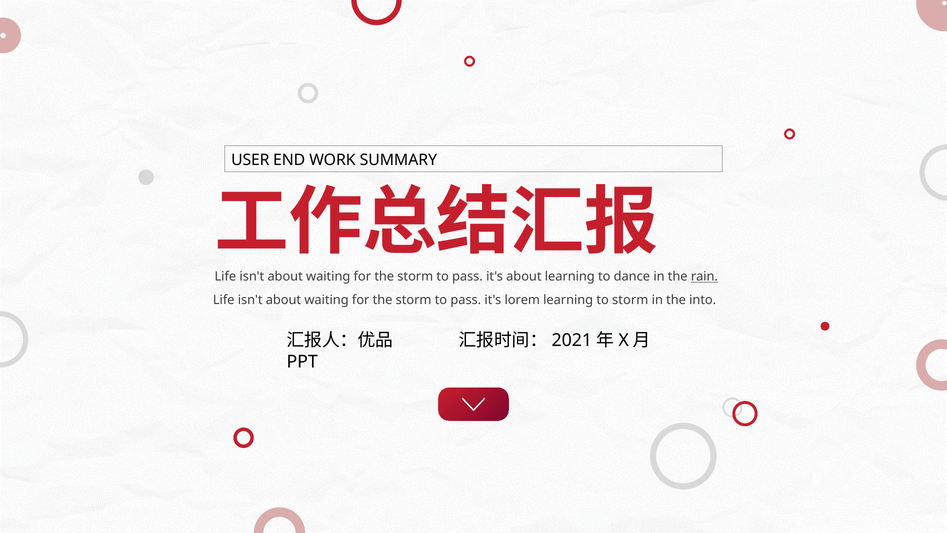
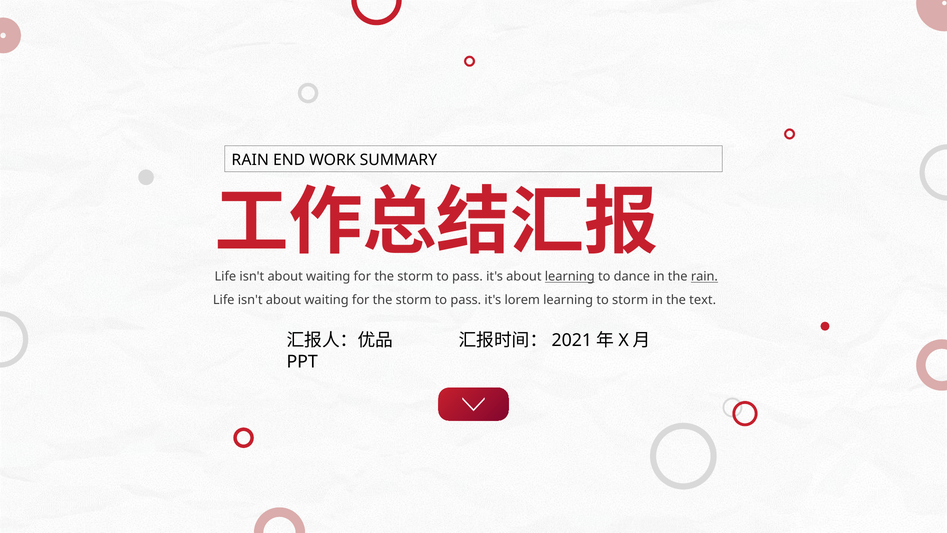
USER at (250, 160): USER -> RAIN
learning at (570, 277) underline: none -> present
into: into -> text
